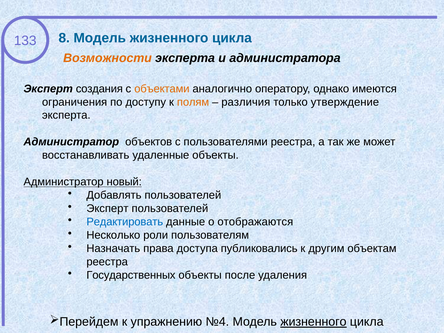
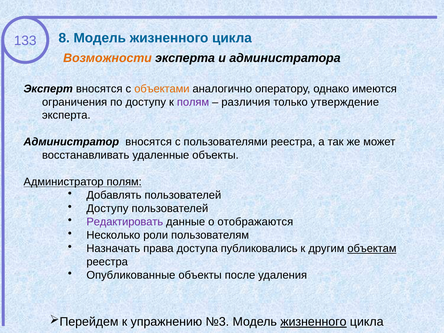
Эксперт создания: создания -> вносятся
полям at (193, 102) colour: orange -> purple
Администратор объектов: объектов -> вносятся
Администратор новый: новый -> полям
Эксперт at (107, 209): Эксперт -> Доступу
Редактировать colour: blue -> purple
объектам underline: none -> present
Государственных: Государственных -> Опубликованные
№4: №4 -> №3
